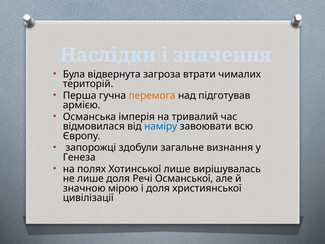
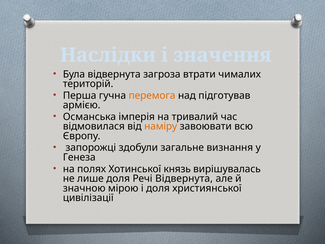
наміру colour: blue -> orange
Хотинської лише: лише -> князь
Речі Османської: Османської -> Відвернута
